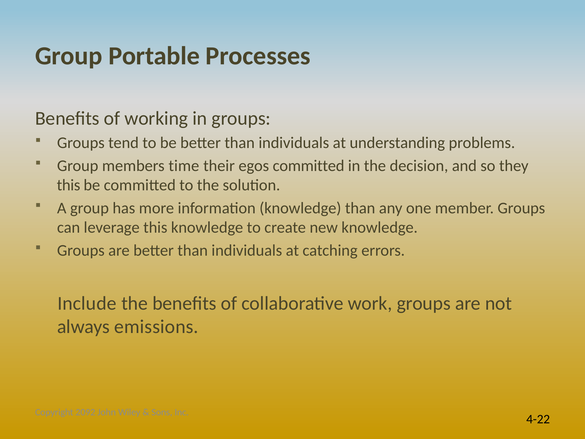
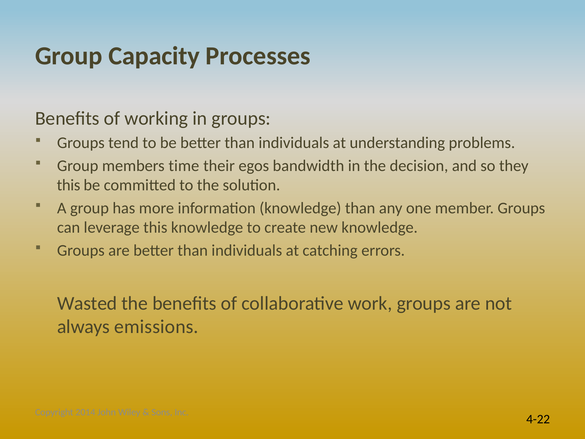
Portable: Portable -> Capacity
egos committed: committed -> bandwidth
Include: Include -> Wasted
2092: 2092 -> 2014
